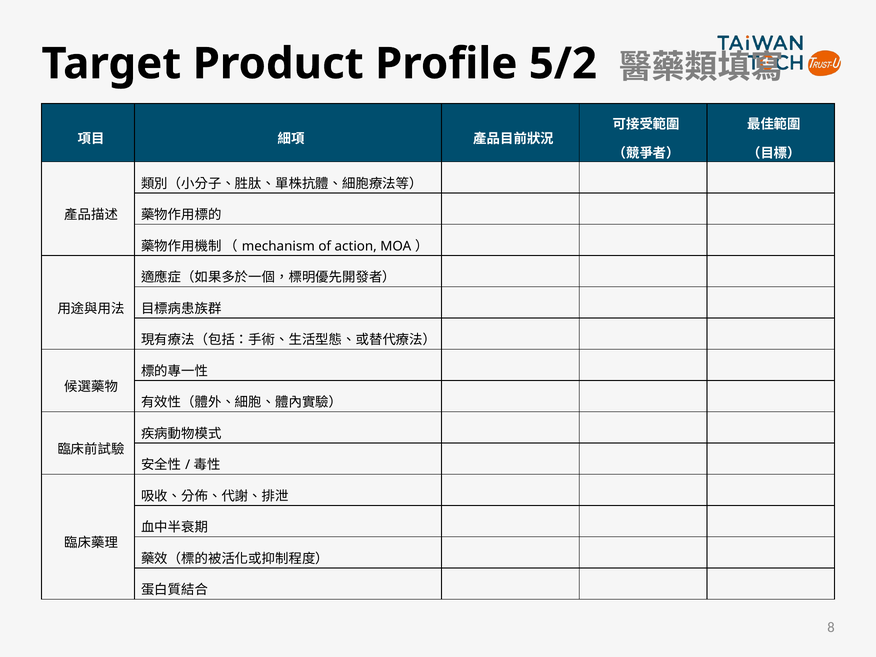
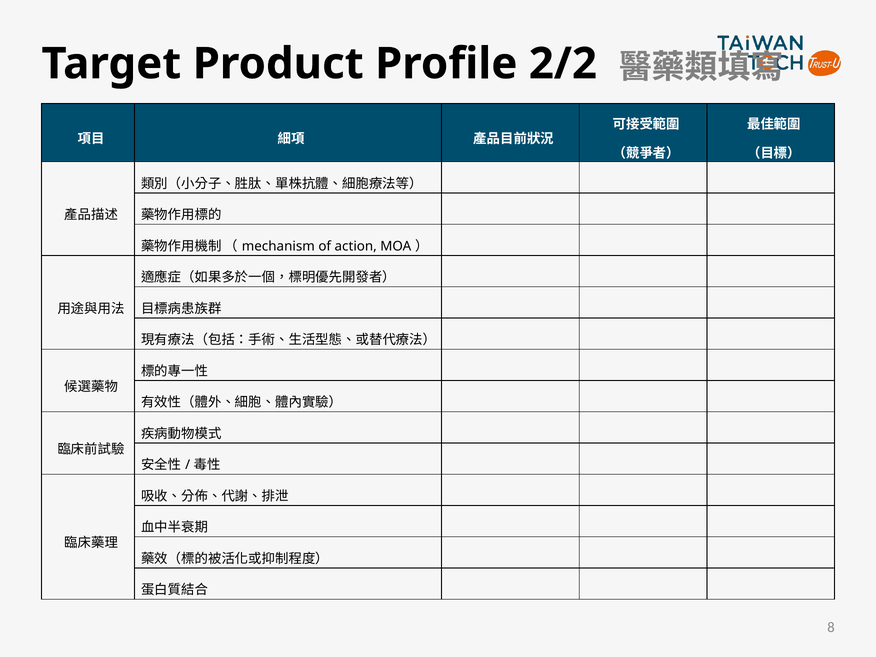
5/2: 5/2 -> 2/2
